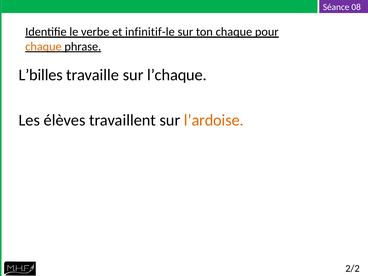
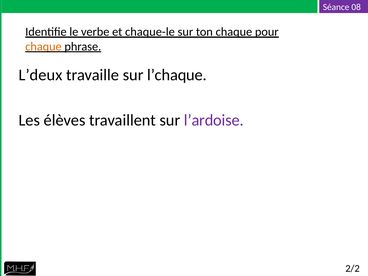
infinitif-le: infinitif-le -> chaque-le
L’billes: L’billes -> L’deux
l’ardoise colour: orange -> purple
